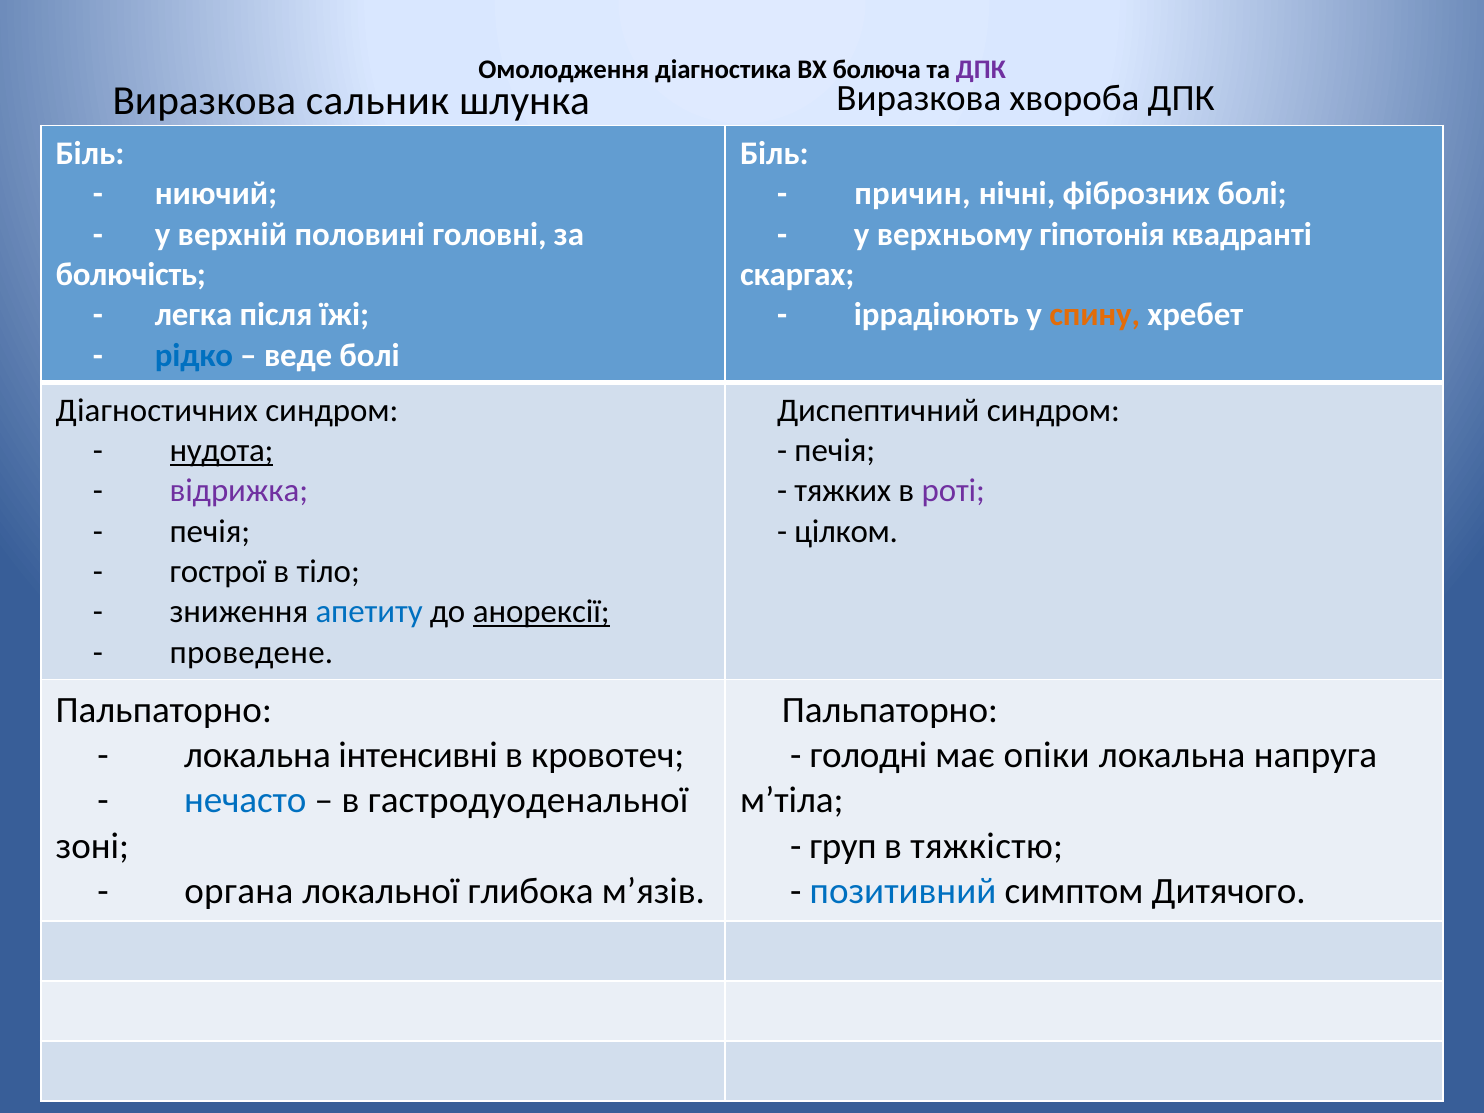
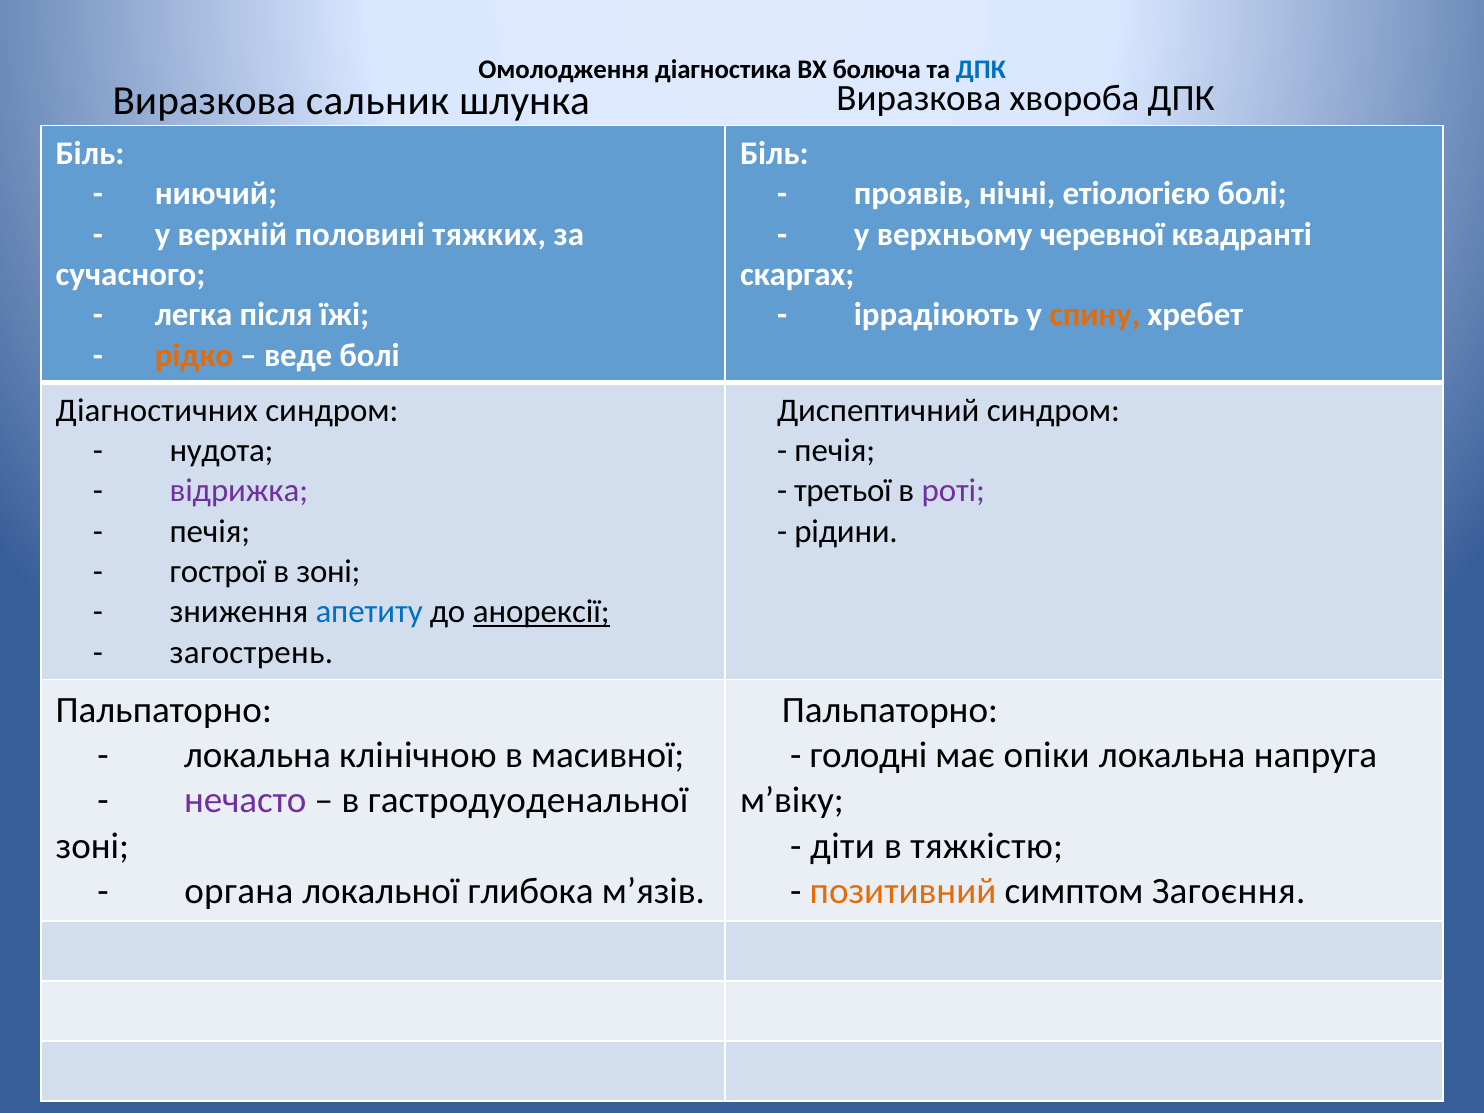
ДПК at (981, 70) colour: purple -> blue
причин: причин -> проявів
фiброзних: фiброзних -> етіологією
головнi: головнi -> тяжких
гiпотонiя: гiпотонiя -> черевної
болючiсть: болючiсть -> сучасного
рiдко colour: blue -> orange
нудота underline: present -> none
тяжких: тяжких -> третьої
цiлком: цiлком -> рідини
в тiло: тiло -> зонi
проведене: проведене -> загострень
iнтенсивнi: iнтенсивнi -> клінічною
кровотеч: кровотеч -> масивної
нечасто colour: blue -> purple
м’тіла: м’тіла -> м’вiку
груп: груп -> діти
позитивний colour: blue -> orange
Дитячого: Дитячого -> Загоєння
